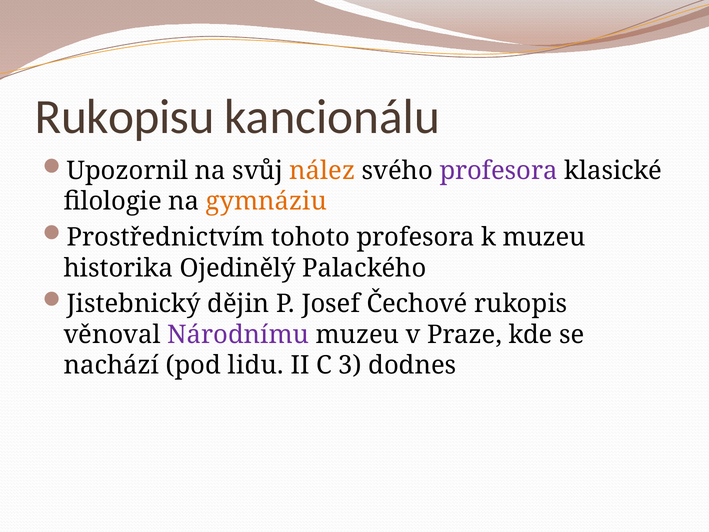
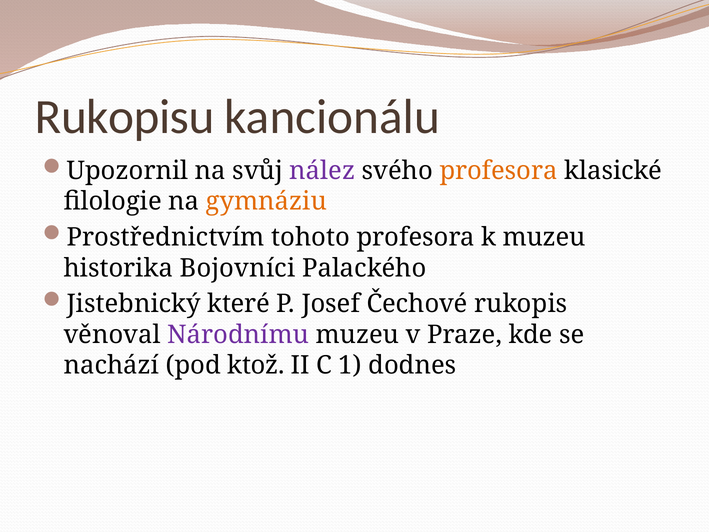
nález colour: orange -> purple
profesora at (499, 171) colour: purple -> orange
Ojedinělý: Ojedinělý -> Bojovníci
dějin: dějin -> které
lidu: lidu -> ktož
3: 3 -> 1
